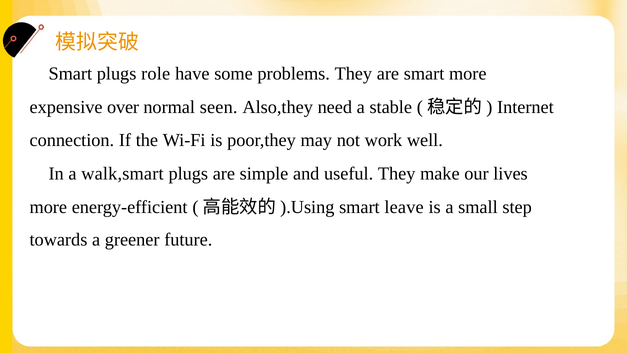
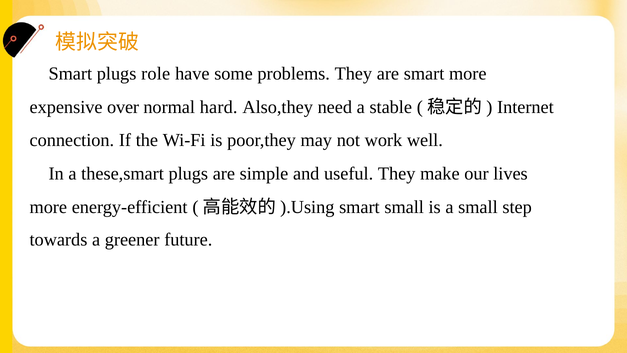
seen: seen -> hard
walk,smart: walk,smart -> these,smart
smart leave: leave -> small
